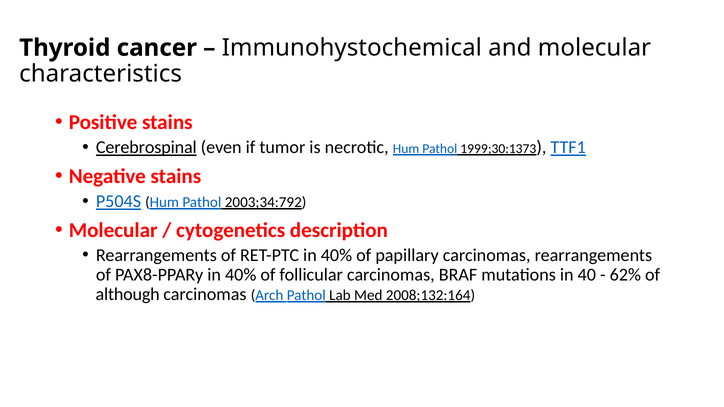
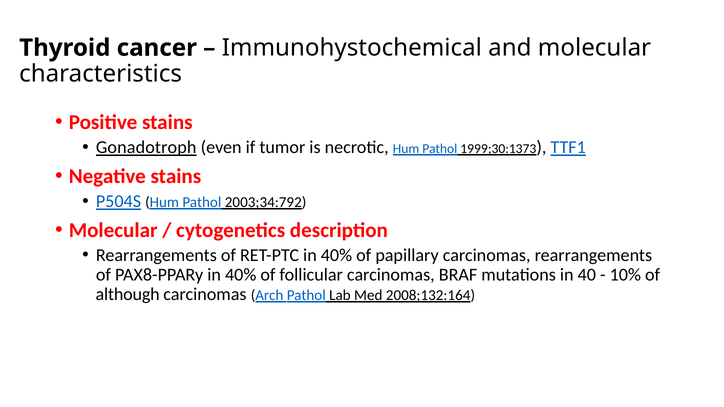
Cerebrospinal: Cerebrospinal -> Gonadotroph
62%: 62% -> 10%
